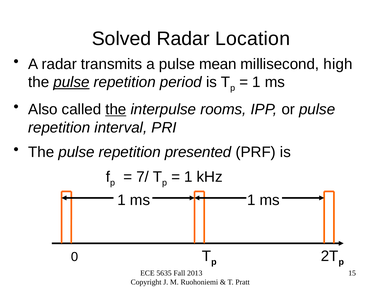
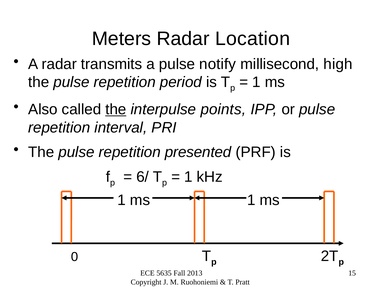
Solved: Solved -> Meters
mean: mean -> notify
pulse at (71, 82) underline: present -> none
rooms: rooms -> points
7/: 7/ -> 6/
